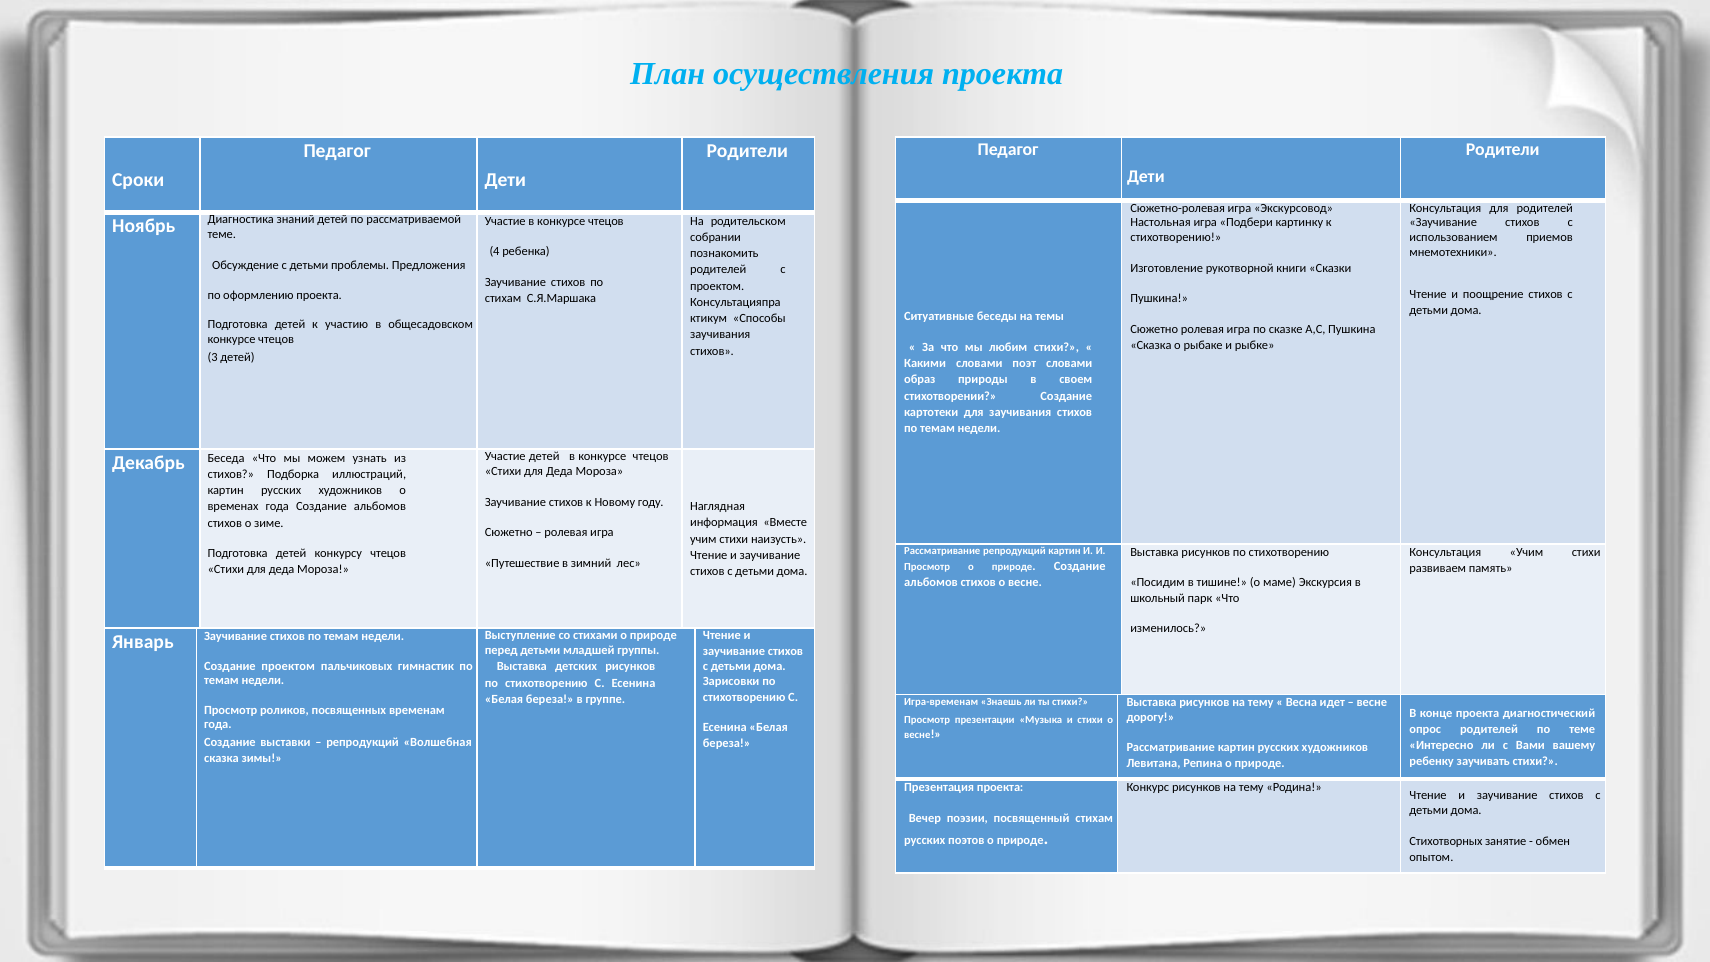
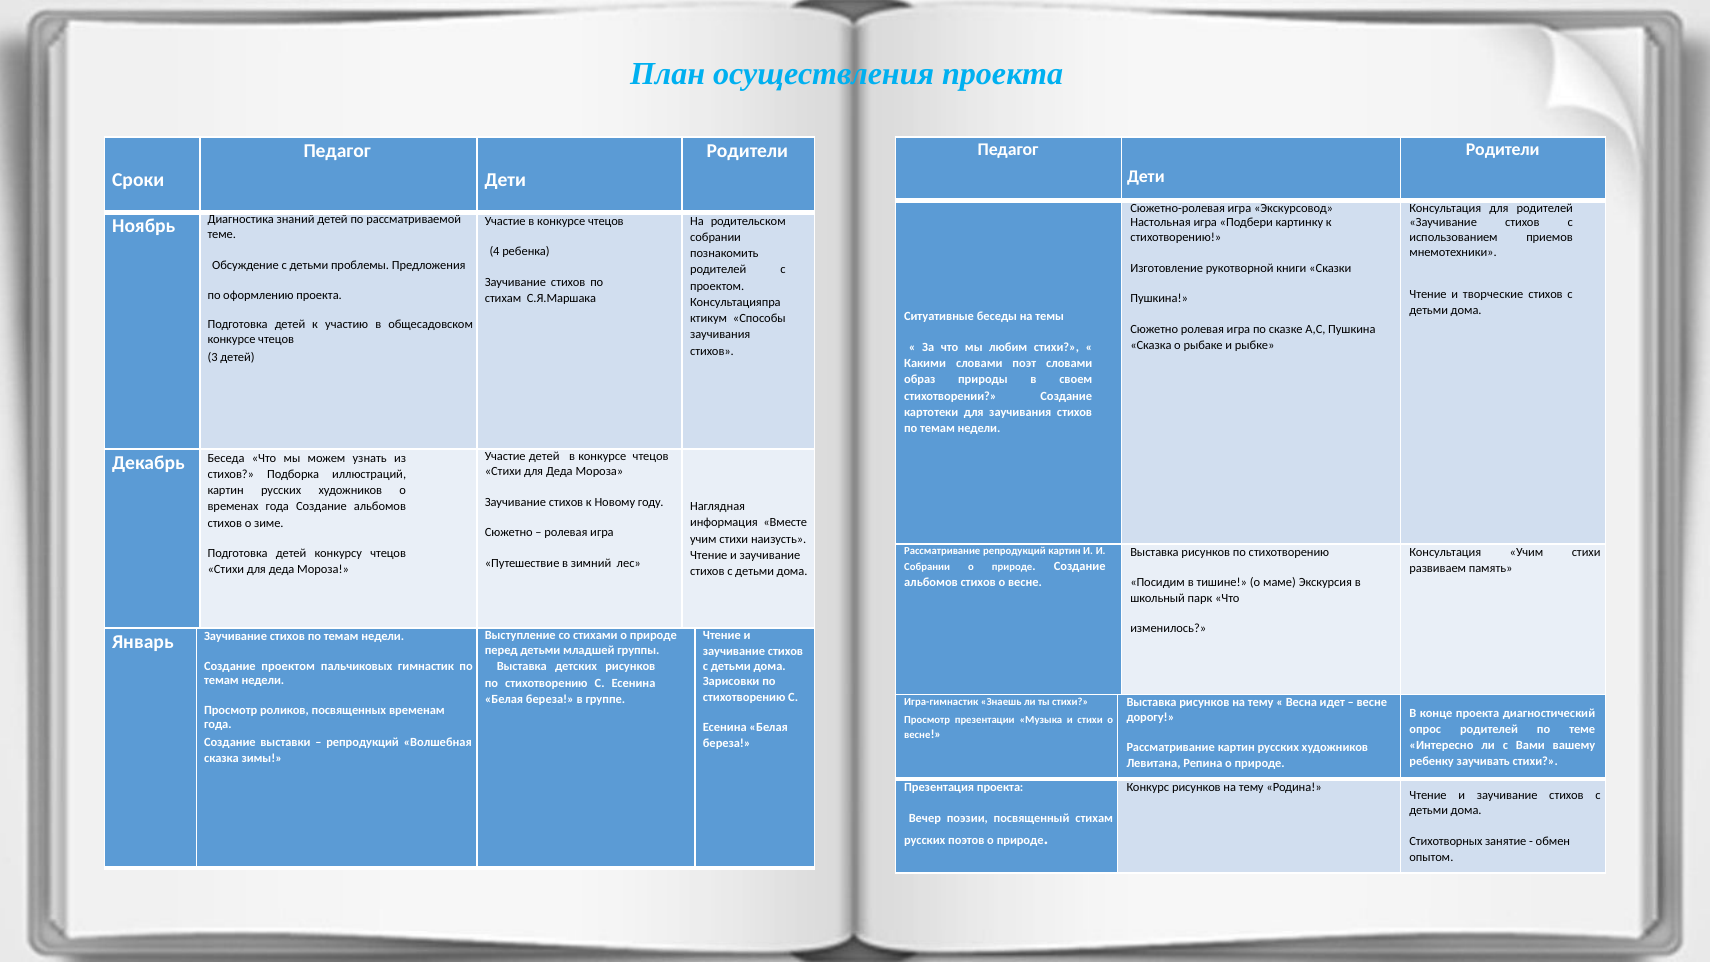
поощрение: поощрение -> творческие
Просмотр at (927, 567): Просмотр -> Собрании
Игра-временам: Игра-временам -> Игра-гимнастик
